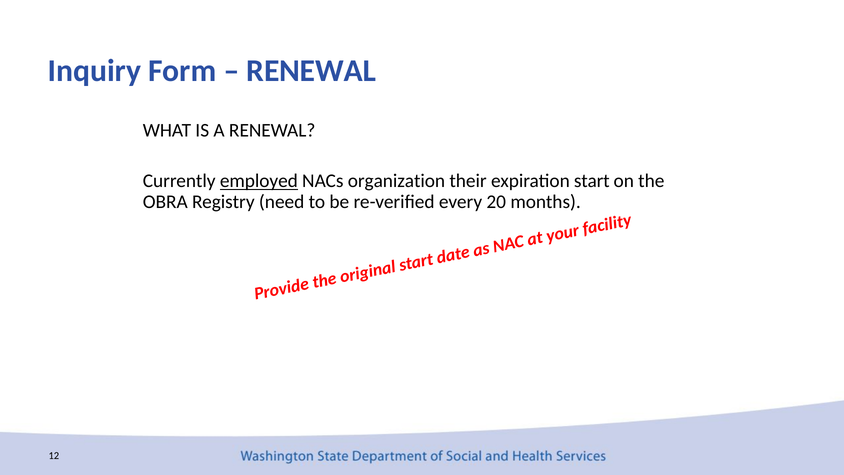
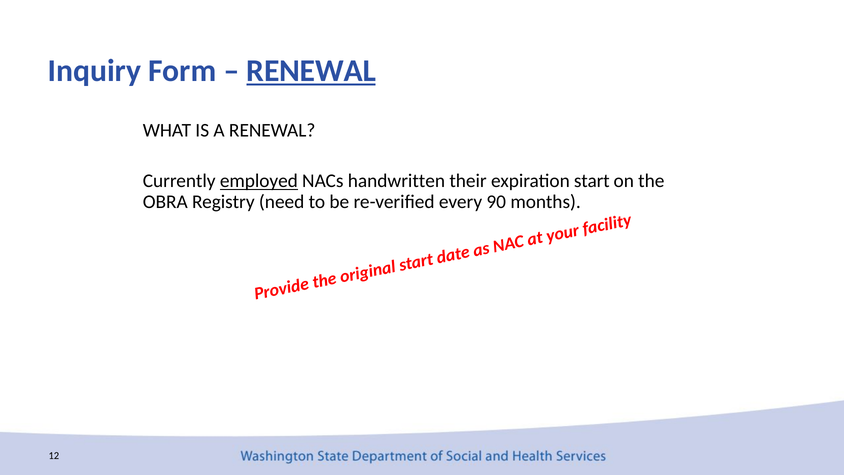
RENEWAL at (311, 71) underline: none -> present
organization: organization -> handwritten
20: 20 -> 90
